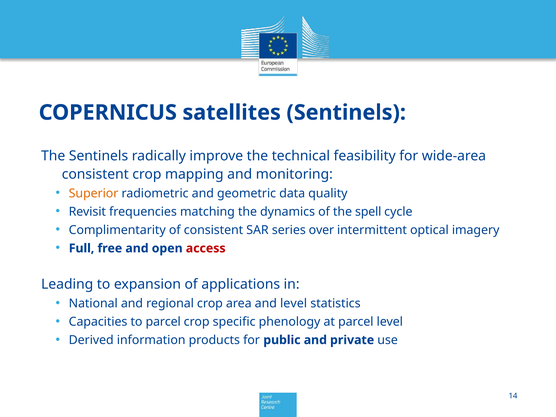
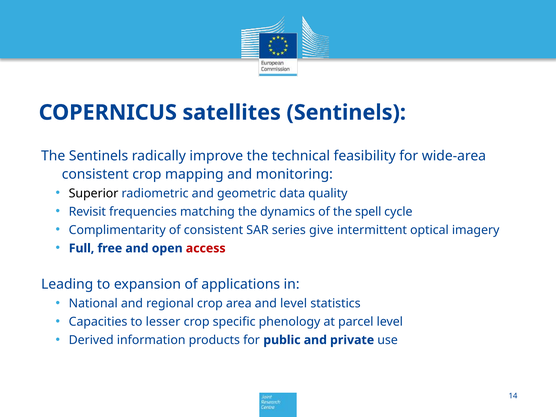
Superior colour: orange -> black
over: over -> give
to parcel: parcel -> lesser
